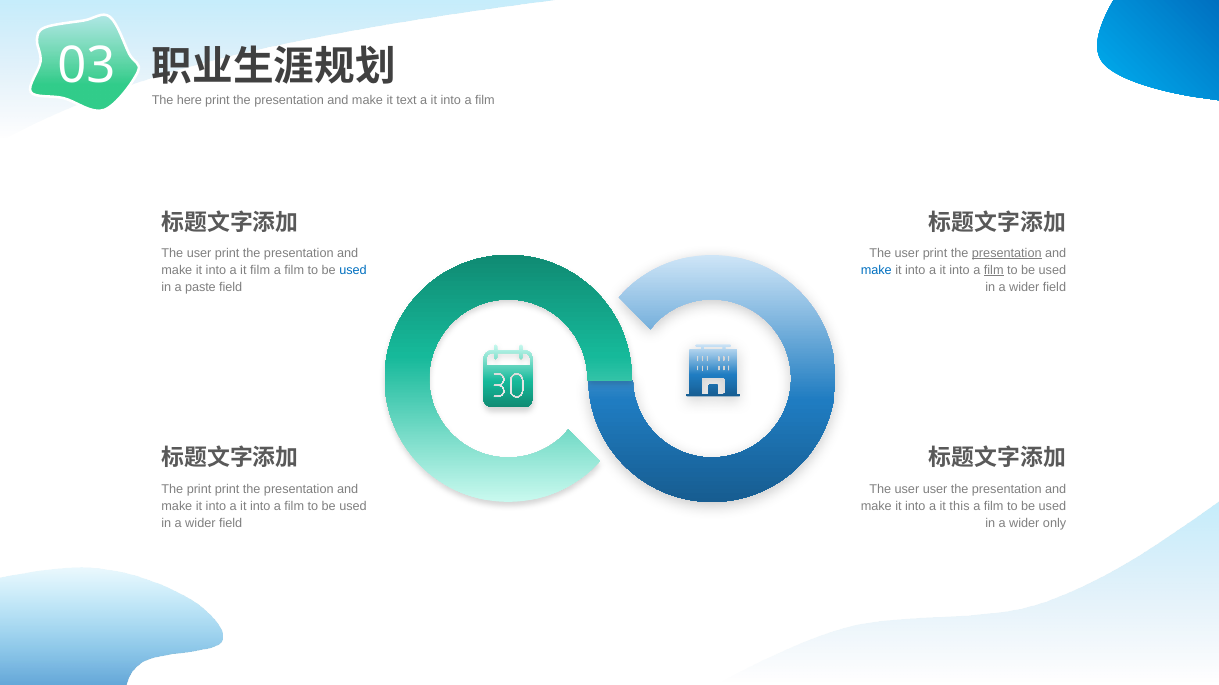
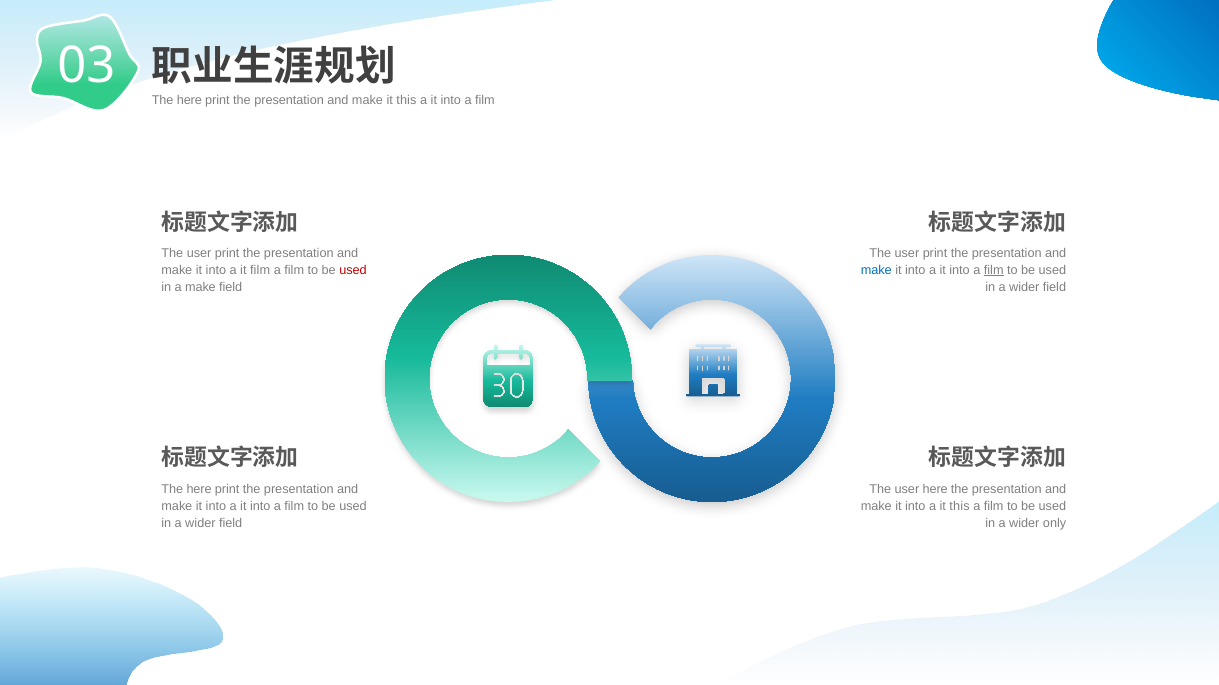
make it text: text -> this
presentation at (1007, 253) underline: present -> none
used at (353, 271) colour: blue -> red
a paste: paste -> make
print at (199, 489): print -> here
user user: user -> here
